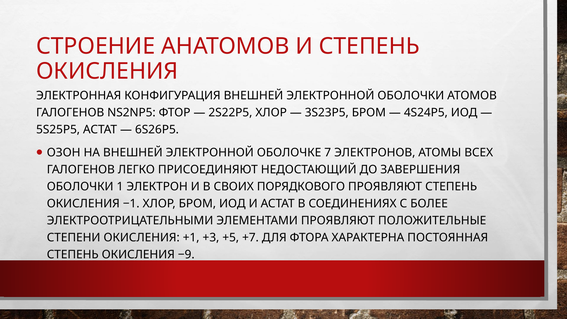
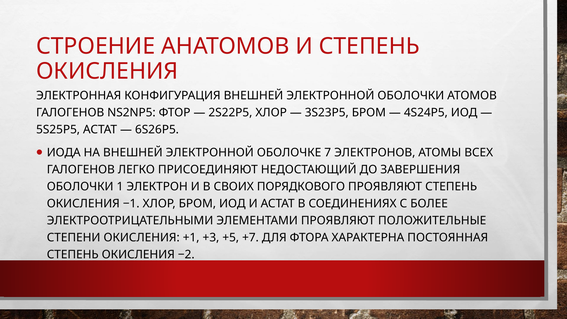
ОЗОН: ОЗОН -> ИОДА
−9: −9 -> −2
